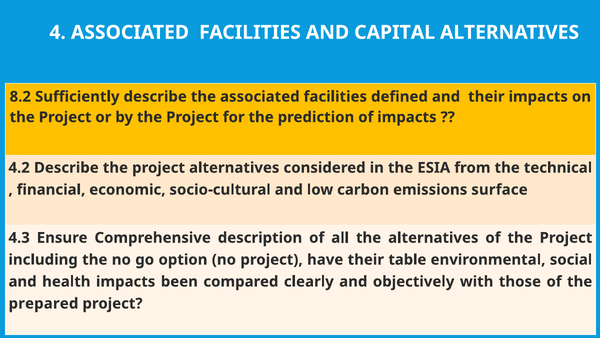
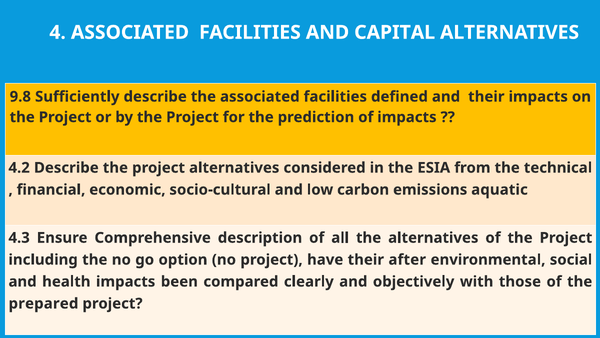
8.2: 8.2 -> 9.8
surface: surface -> aquatic
table: table -> after
